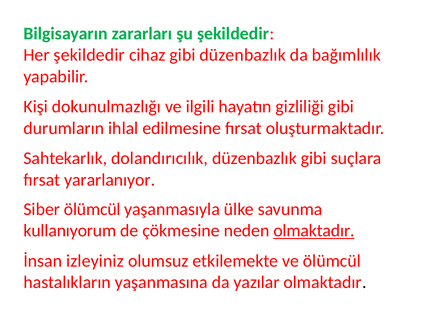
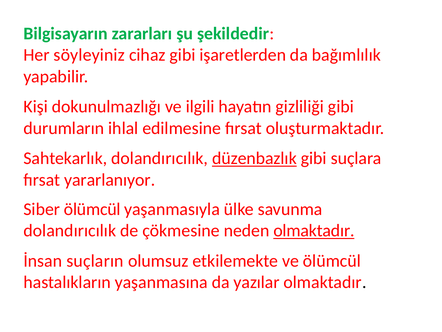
Her şekildedir: şekildedir -> söyleyiniz
gibi düzenbazlık: düzenbazlık -> işaretlerden
düzenbazlık at (254, 158) underline: none -> present
kullanıyorum at (70, 230): kullanıyorum -> dolandırıcılık
izleyiniz: izleyiniz -> suçların
